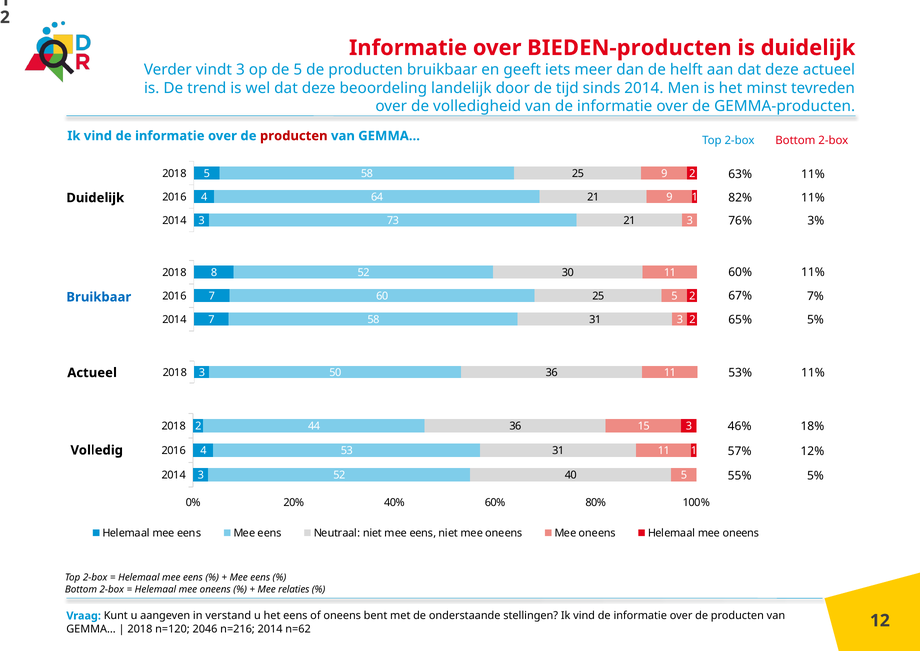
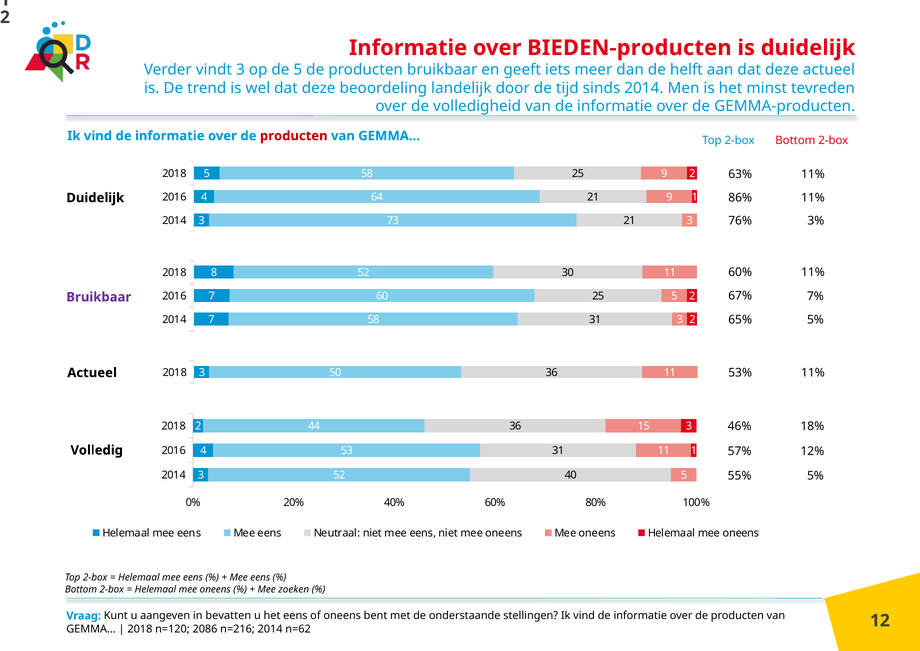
82%: 82% -> 86%
Bruikbaar at (99, 297) colour: blue -> purple
relaties: relaties -> zoeken
verstand: verstand -> bevatten
2046: 2046 -> 2086
